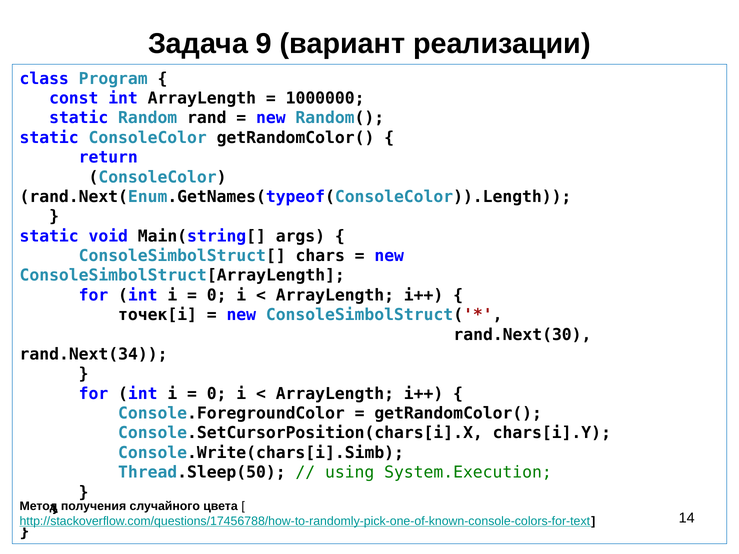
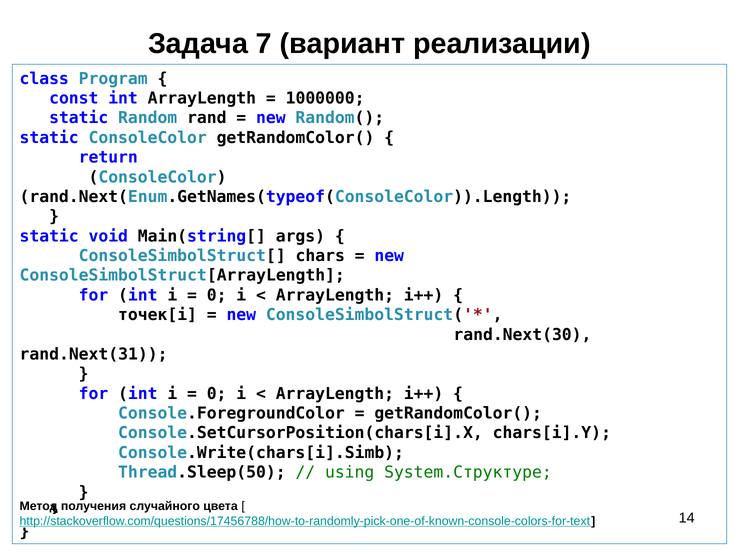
9: 9 -> 7
rand.Next(34: rand.Next(34 -> rand.Next(31
System.Execution: System.Execution -> System.Структуре
